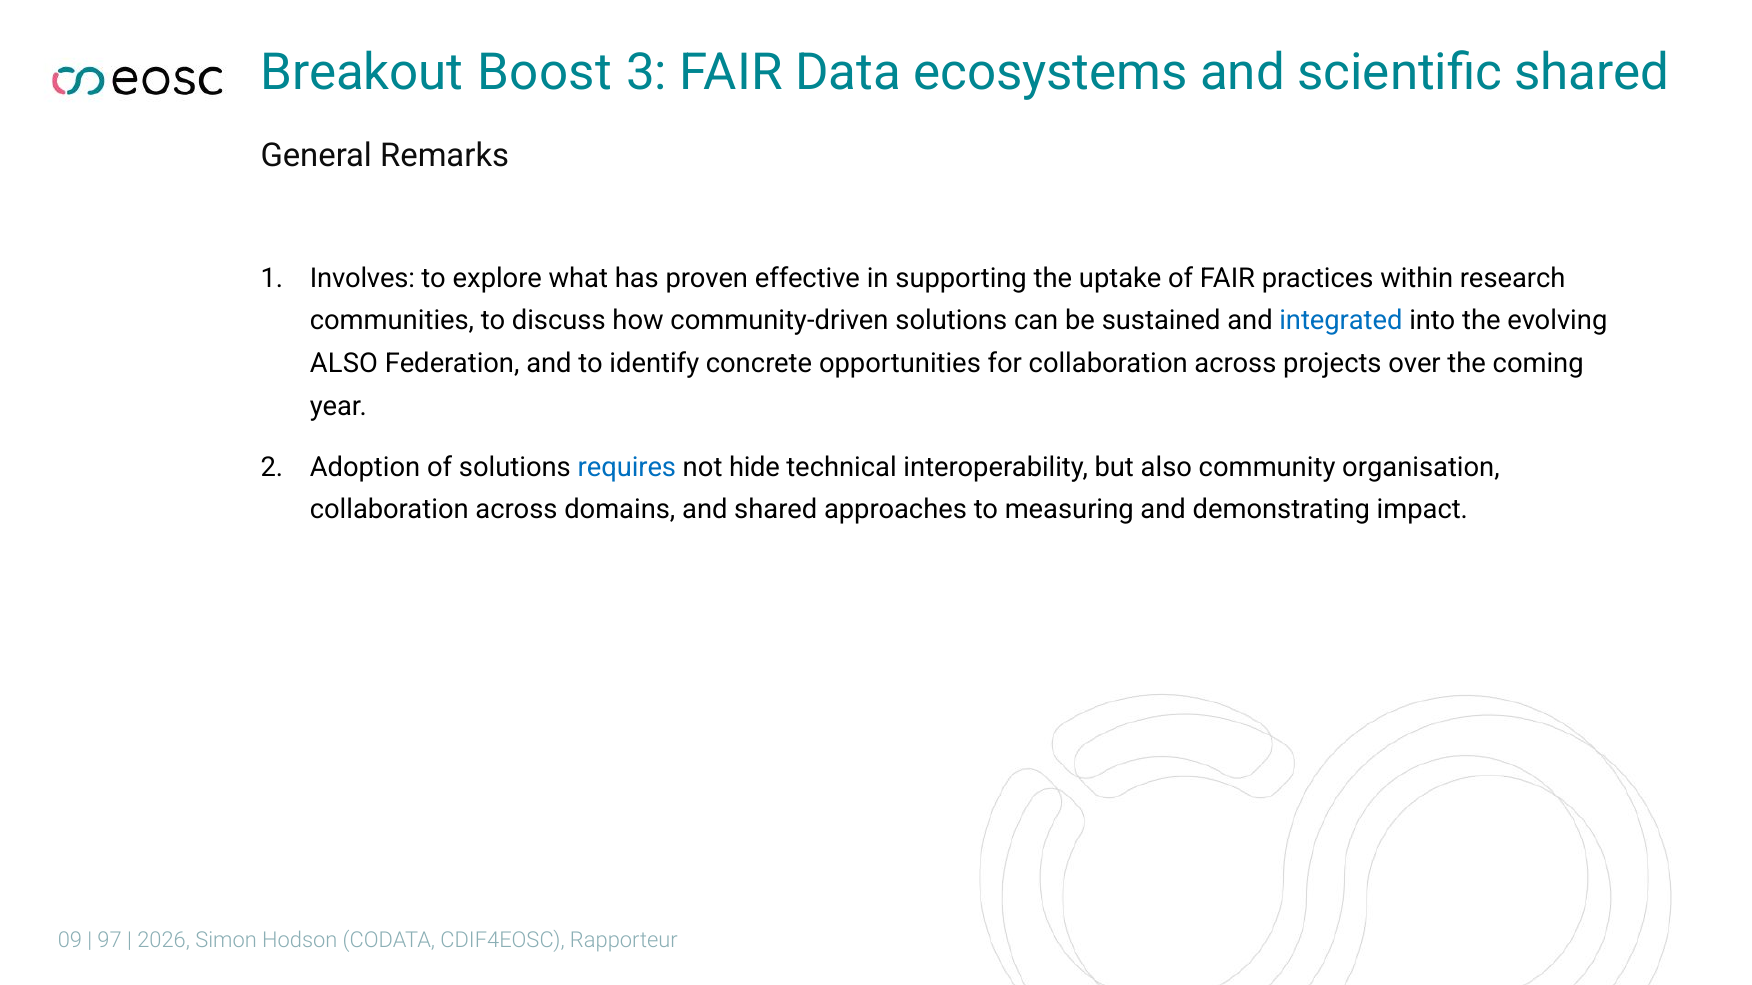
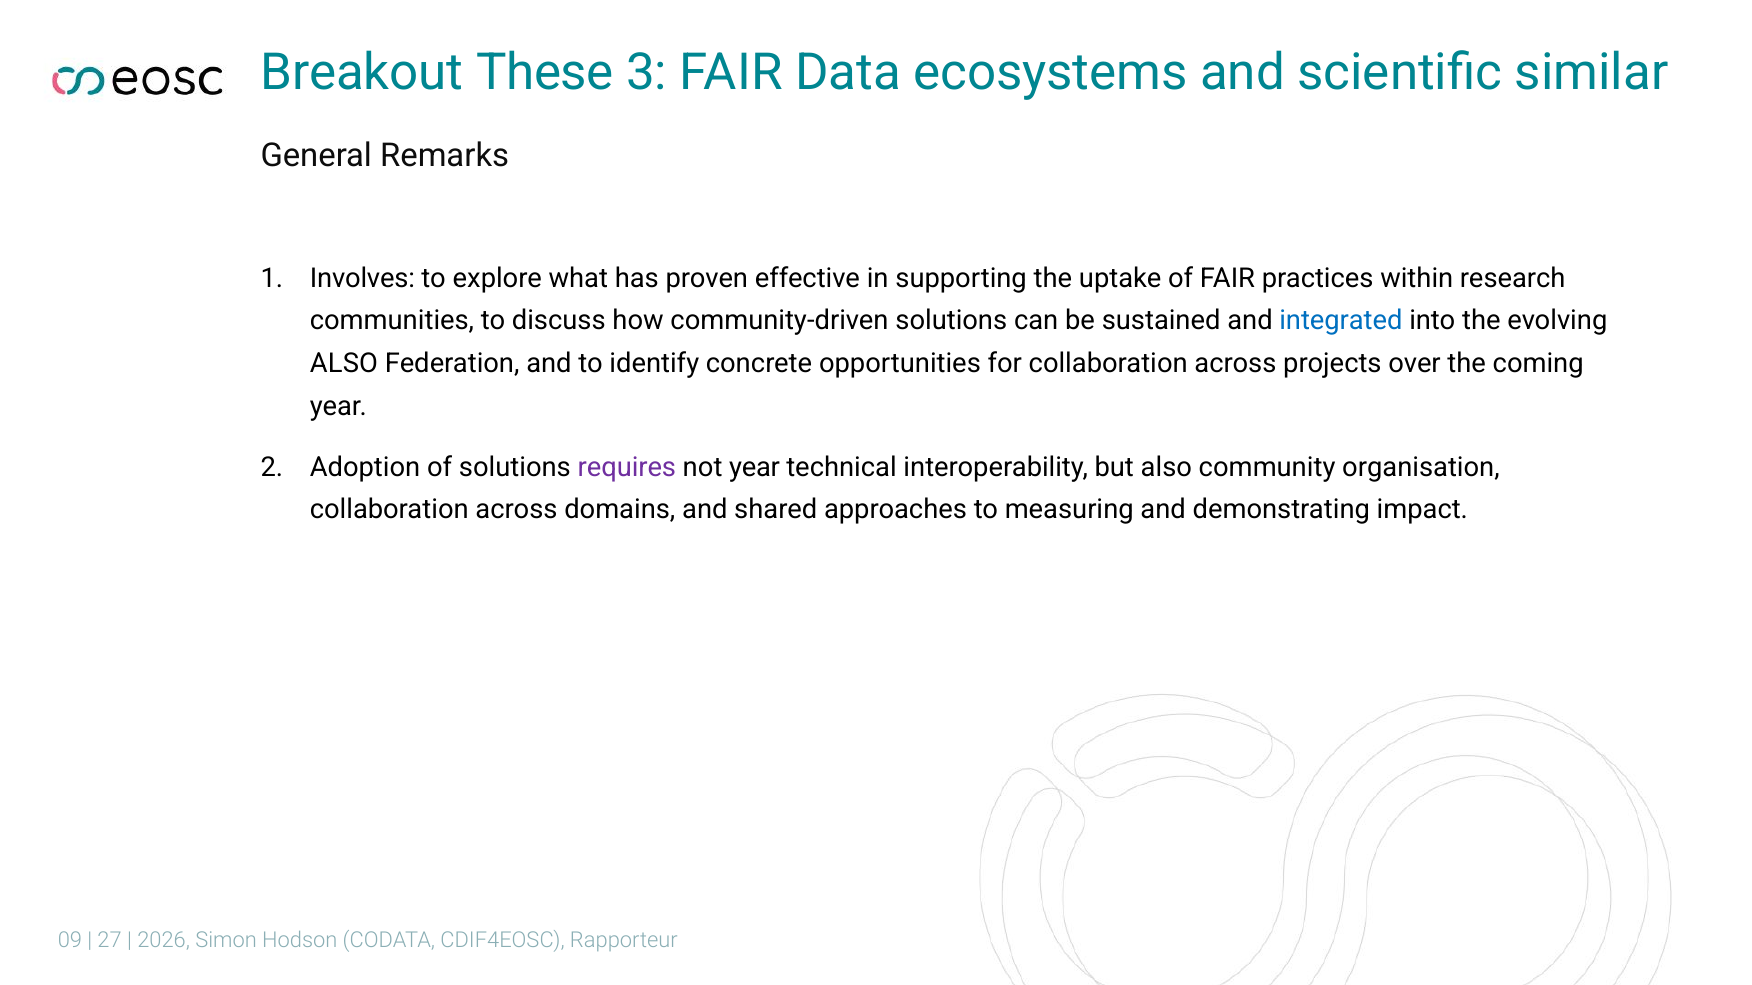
Boost: Boost -> These
scientific shared: shared -> similar
requires colour: blue -> purple
not hide: hide -> year
97: 97 -> 27
